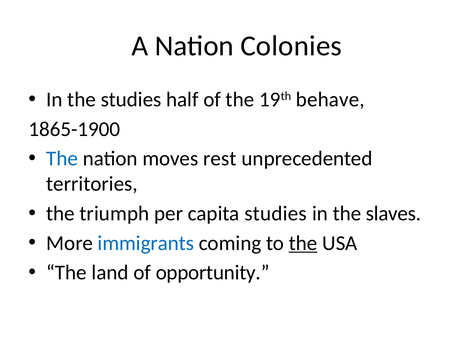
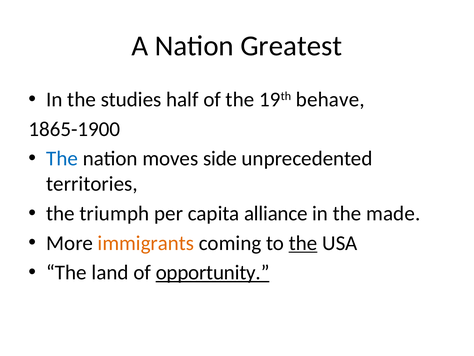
Colonies: Colonies -> Greatest
rest: rest -> side
capita studies: studies -> alliance
slaves: slaves -> made
immigrants colour: blue -> orange
opportunity underline: none -> present
